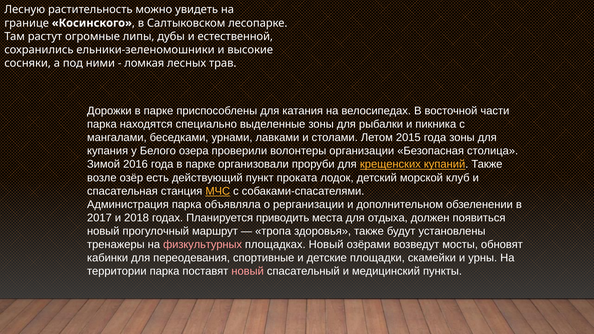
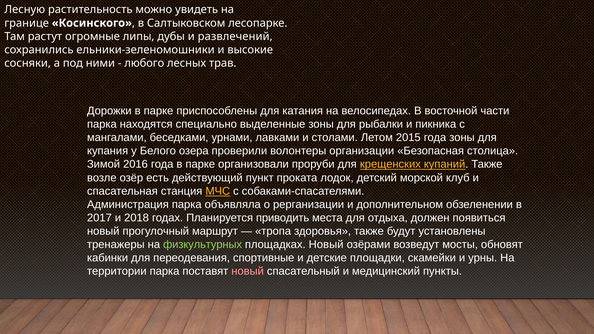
естественной: естественной -> развлечений
ломкая: ломкая -> любого
физкультурных colour: pink -> light green
